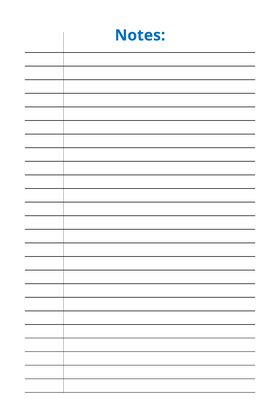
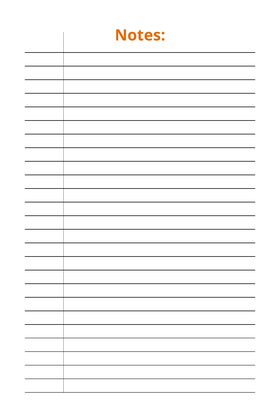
Notes colour: blue -> orange
